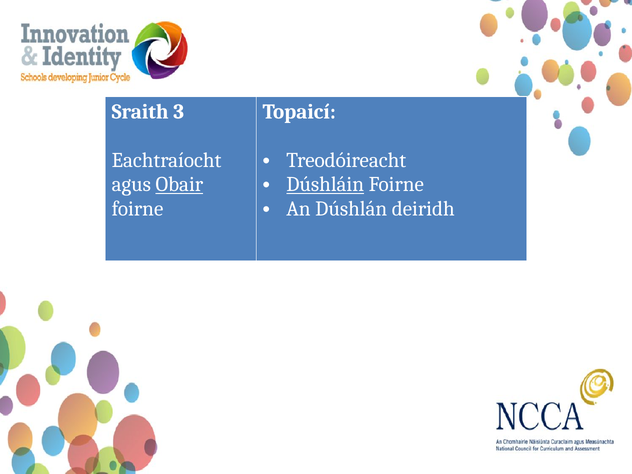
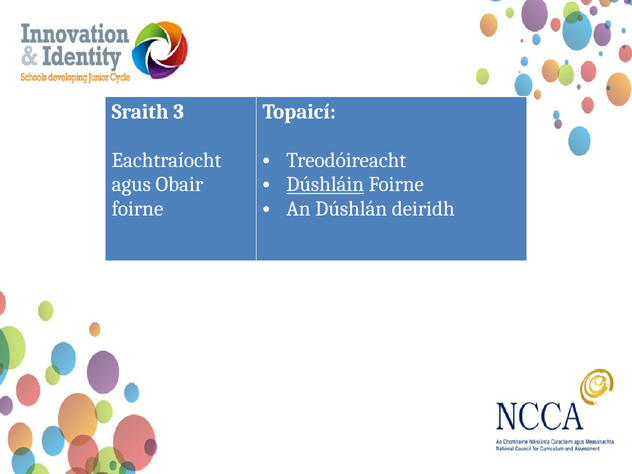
Obair underline: present -> none
